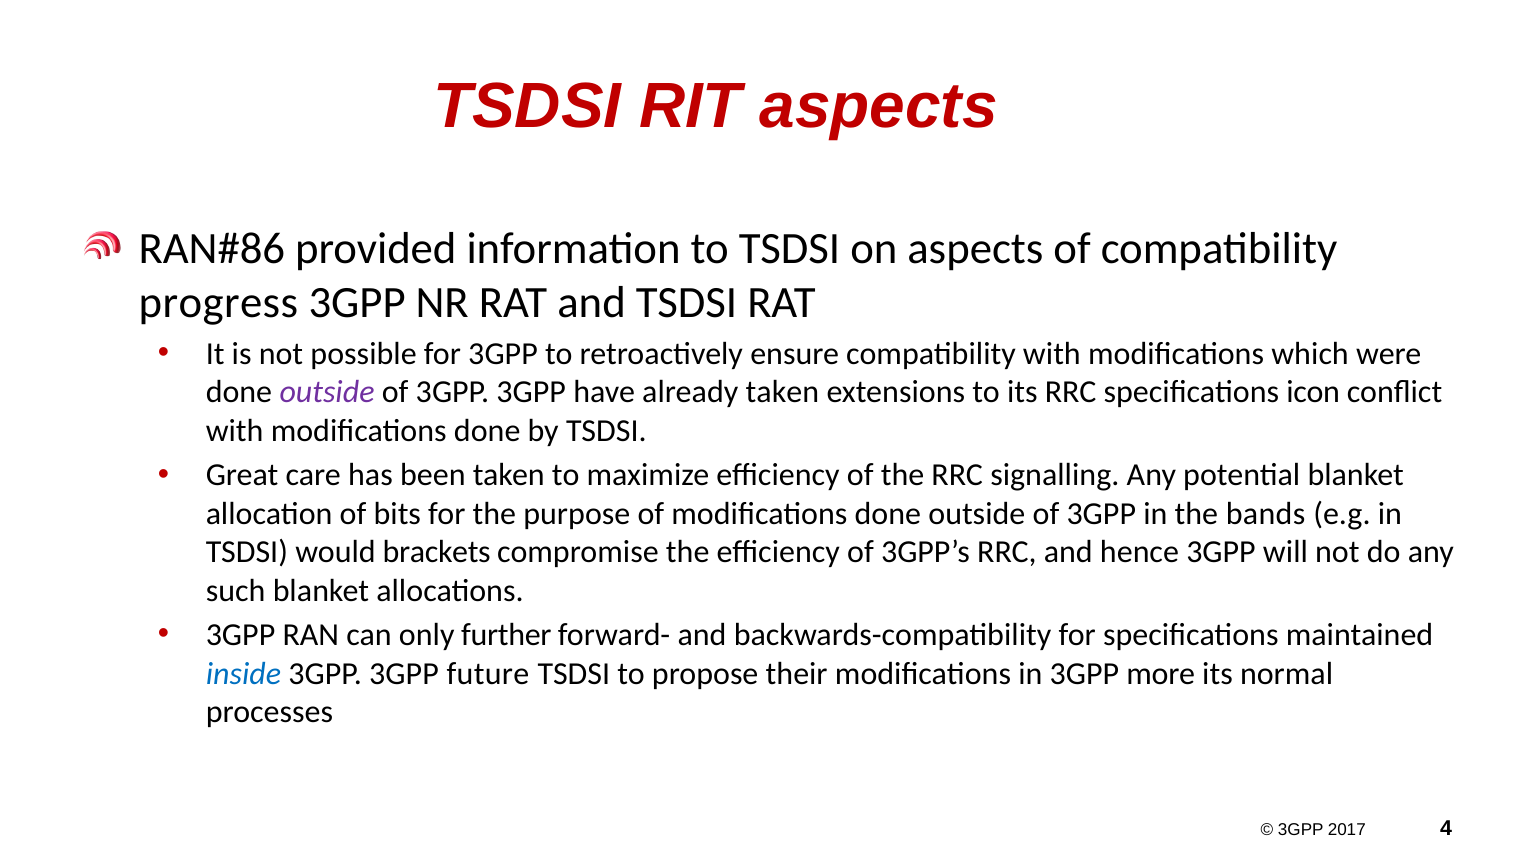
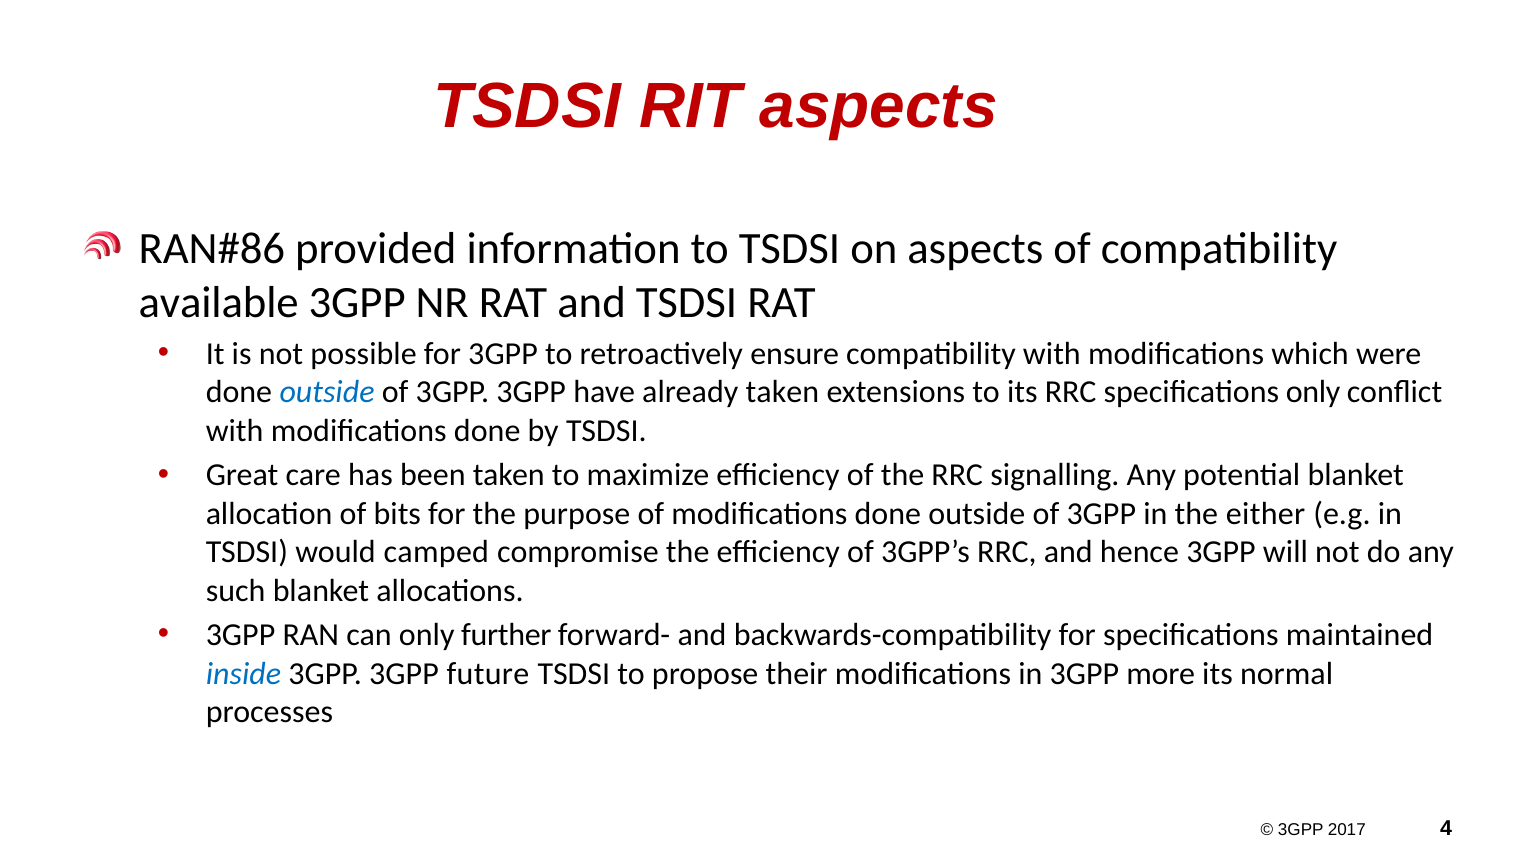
progress: progress -> available
outside at (327, 392) colour: purple -> blue
specifications icon: icon -> only
bands: bands -> either
brackets: brackets -> camped
